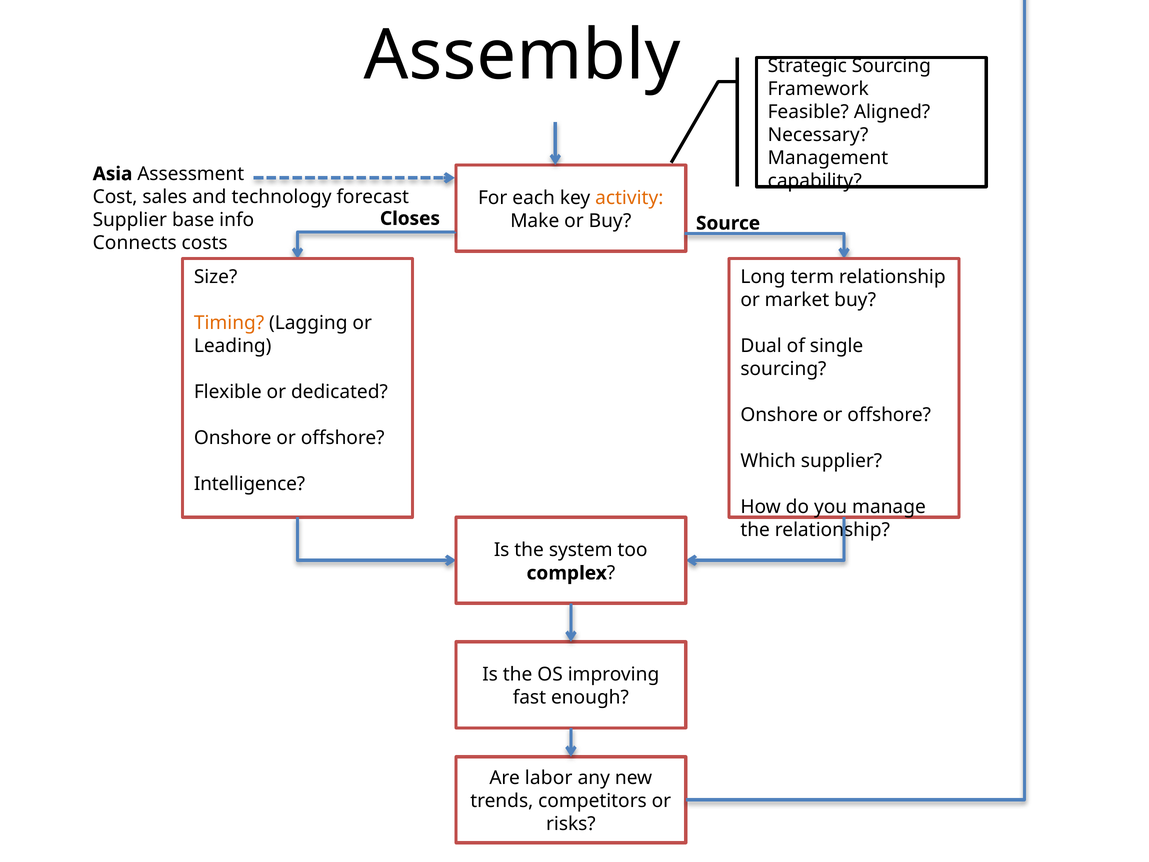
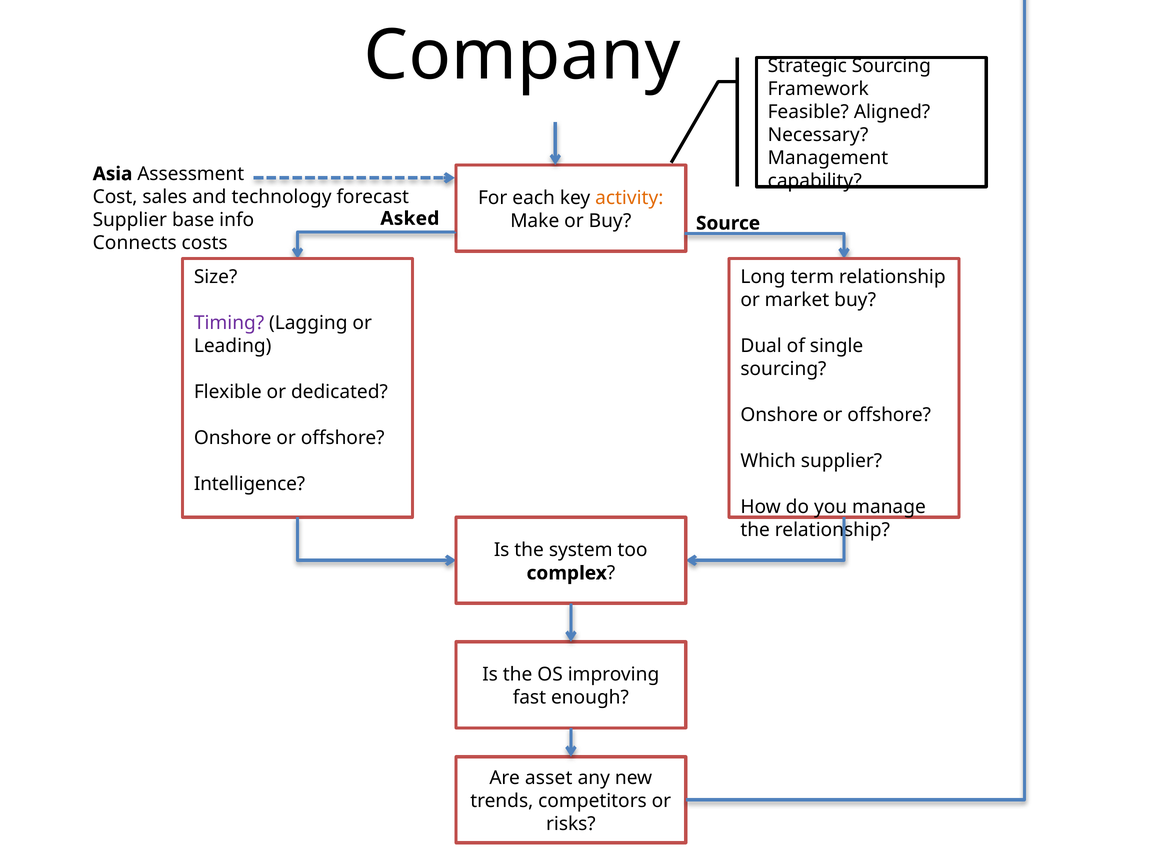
Assembly: Assembly -> Company
Closes: Closes -> Asked
Timing colour: orange -> purple
labor: labor -> asset
